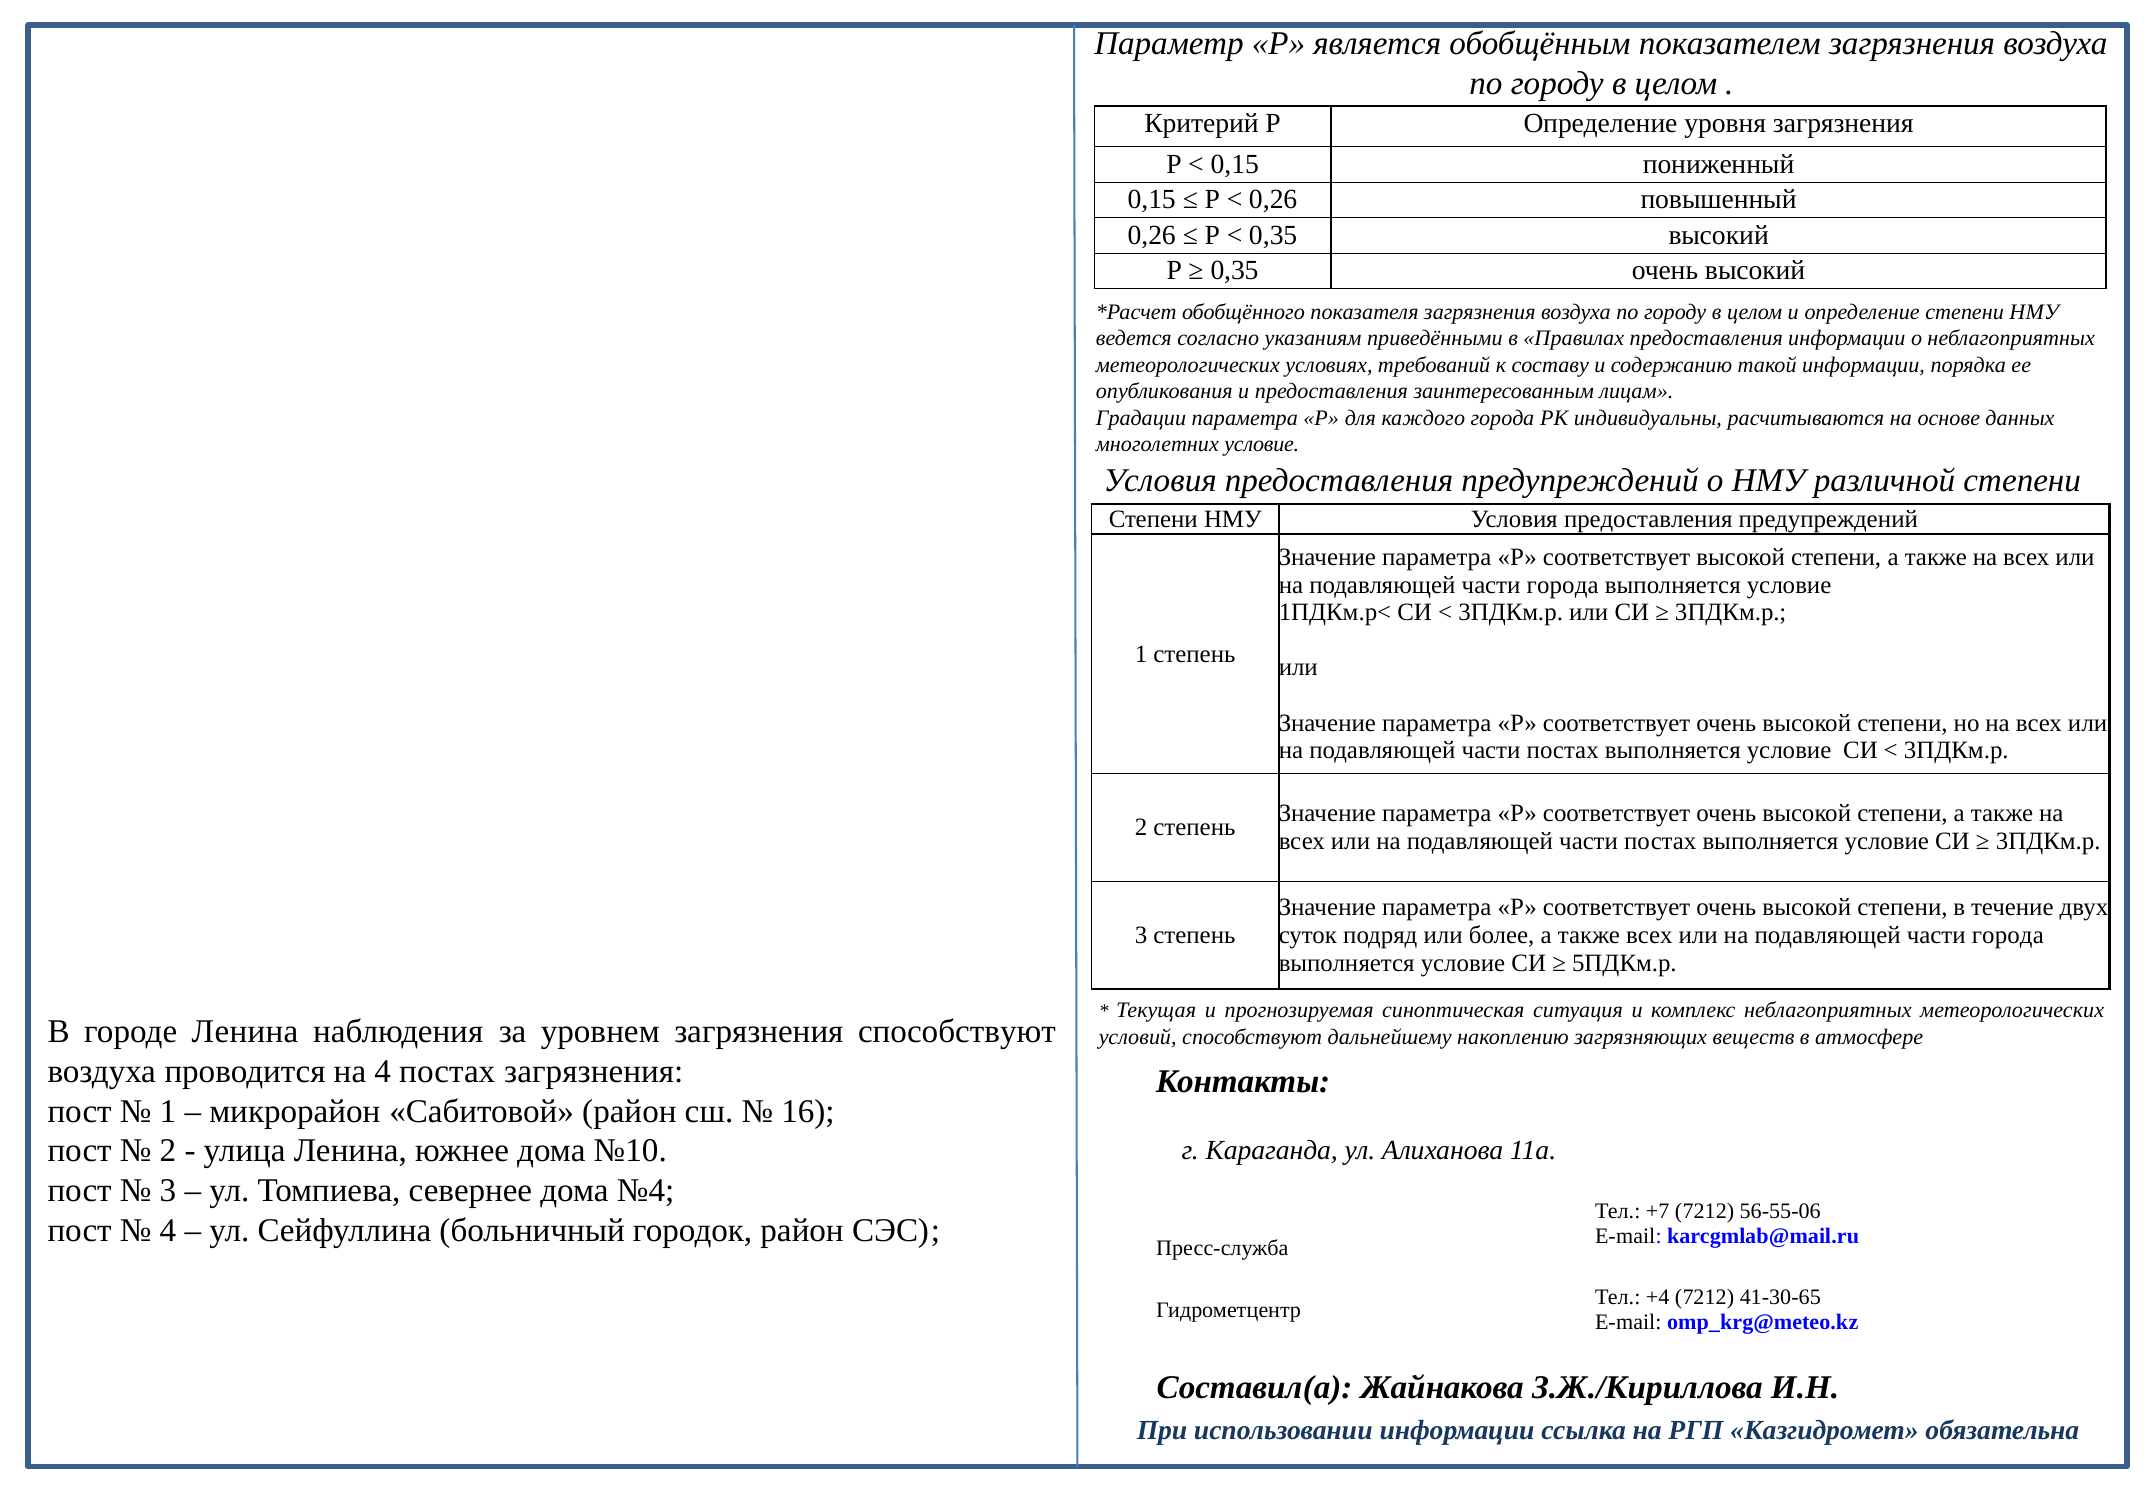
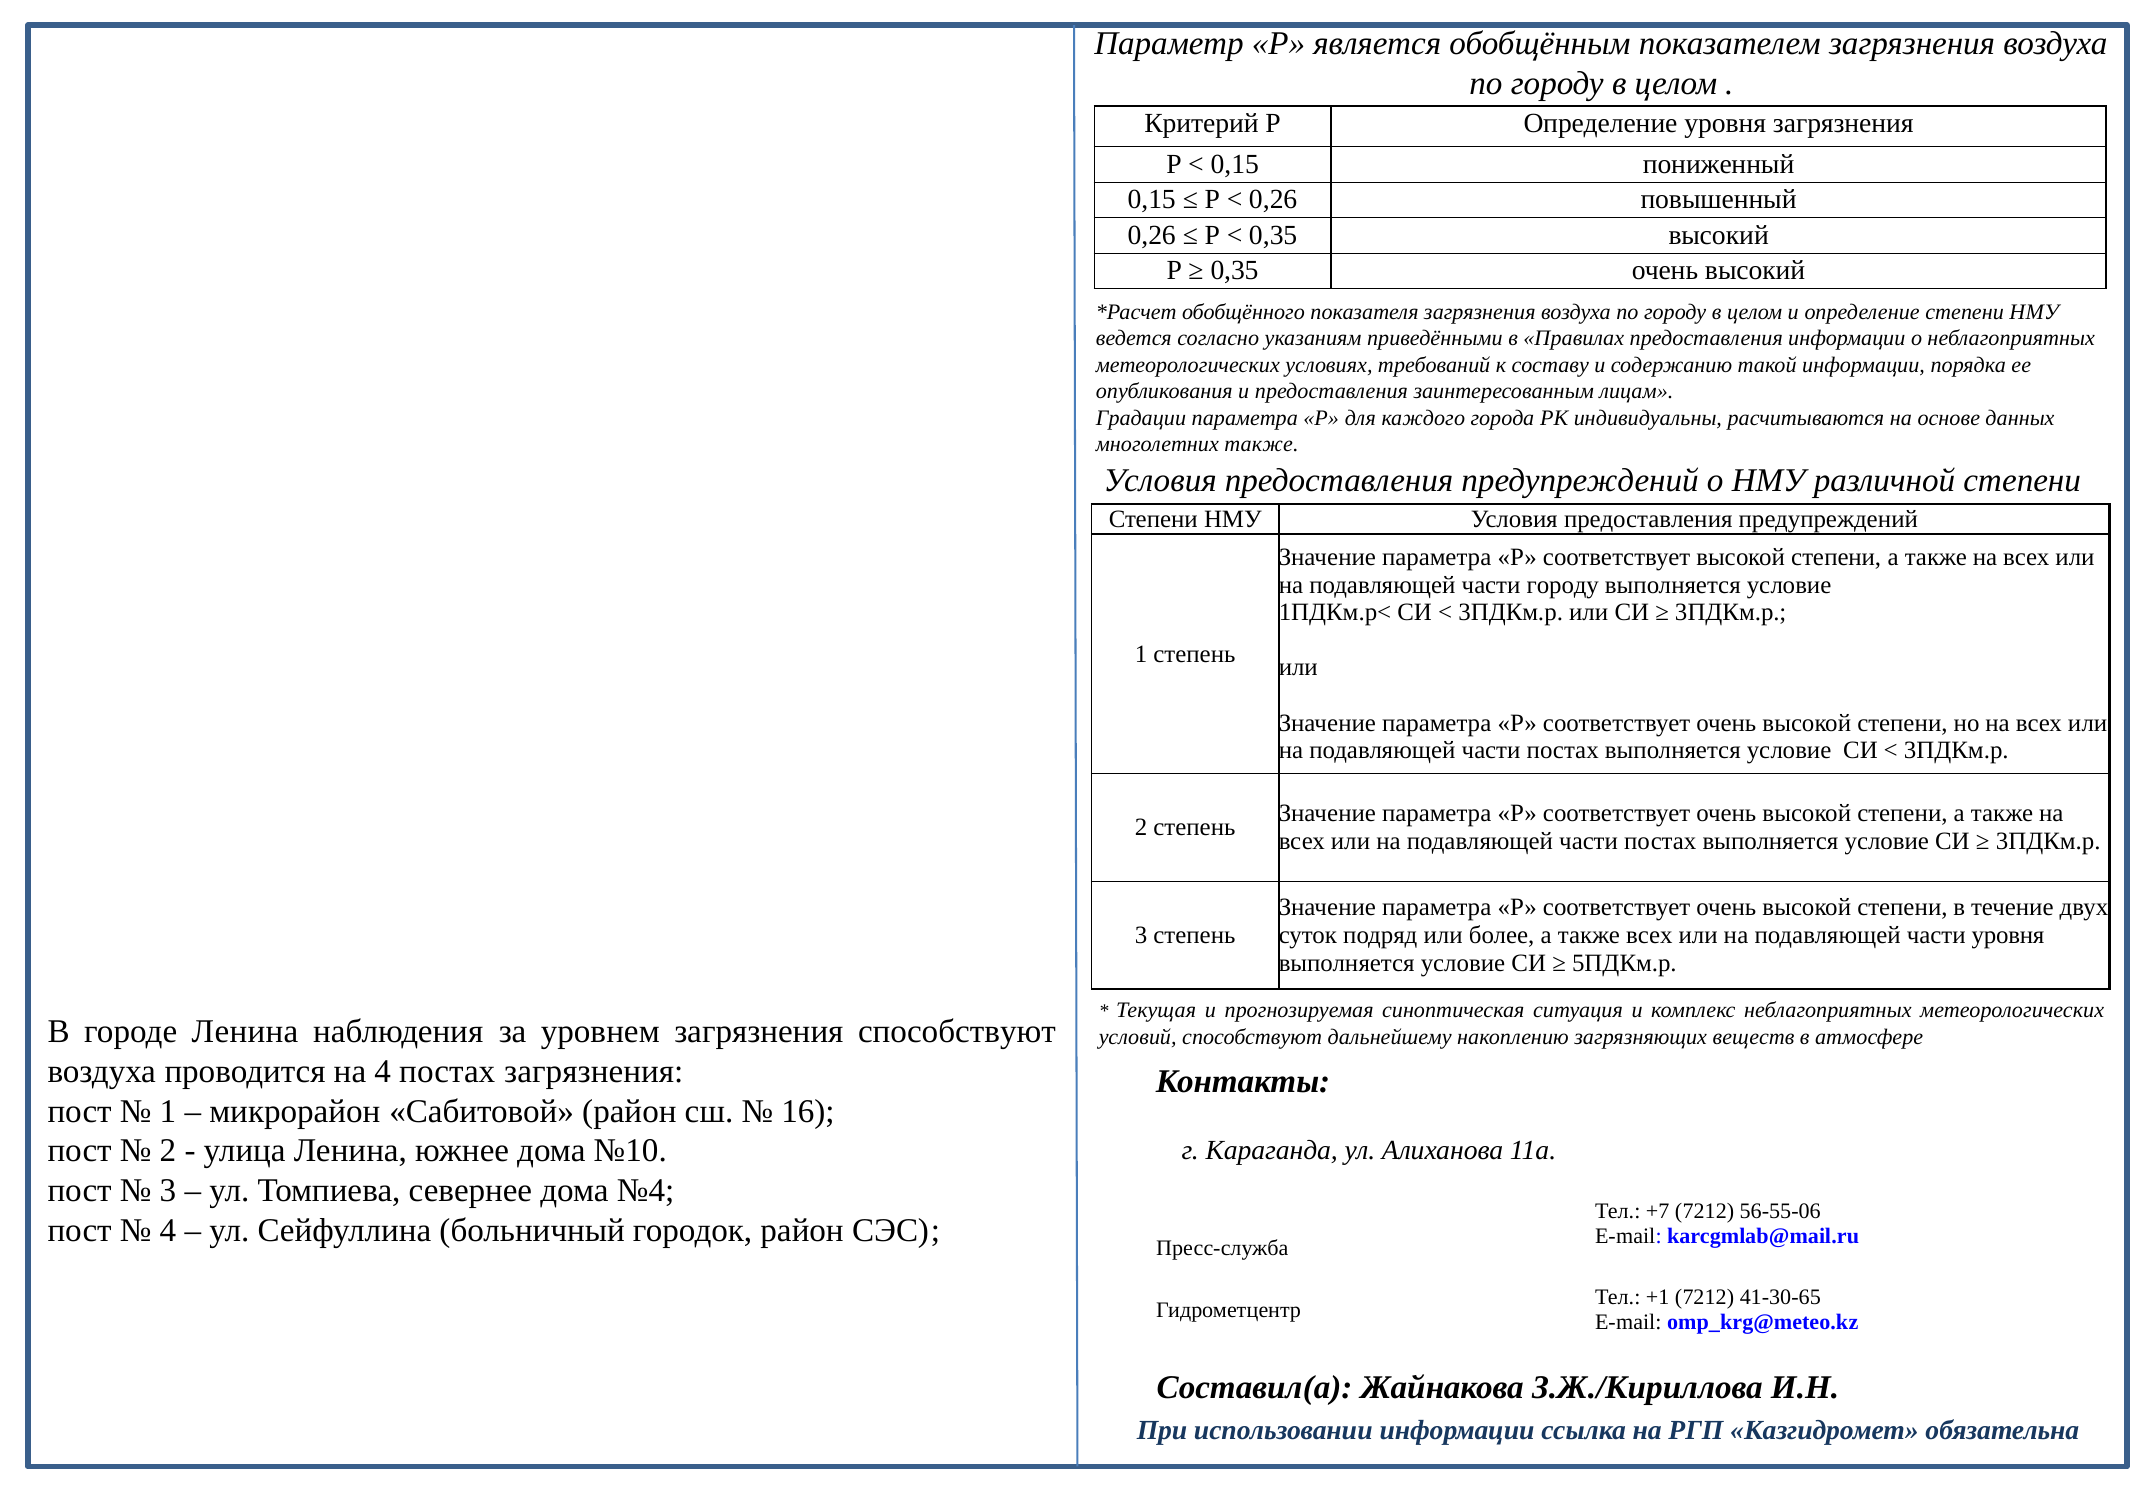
многолетних условие: условие -> также
города at (1563, 585): города -> городу
города at (2008, 935): города -> уровня
+4: +4 -> +1
